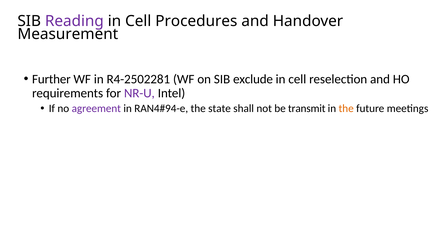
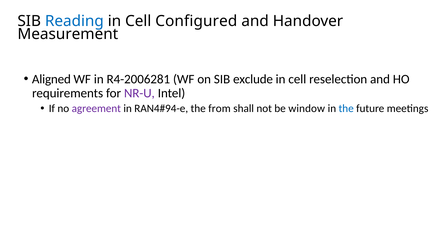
Reading colour: purple -> blue
Procedures: Procedures -> Configured
Further: Further -> Aligned
R4-2502281: R4-2502281 -> R4-2006281
state: state -> from
transmit: transmit -> window
the at (346, 108) colour: orange -> blue
